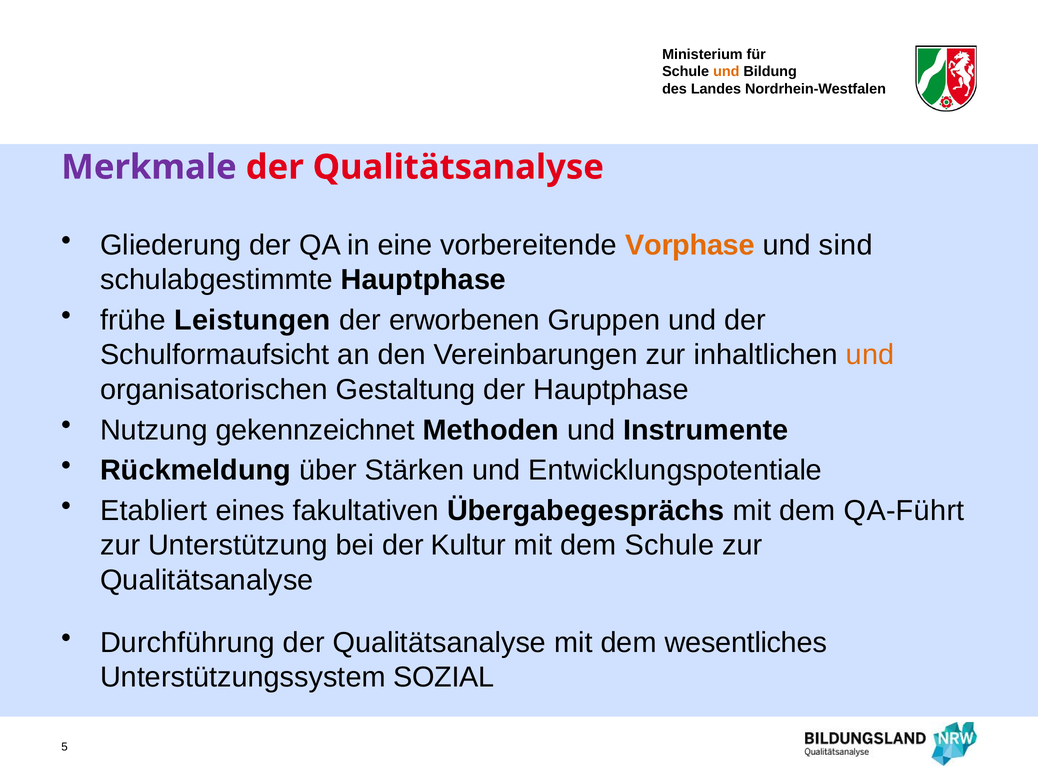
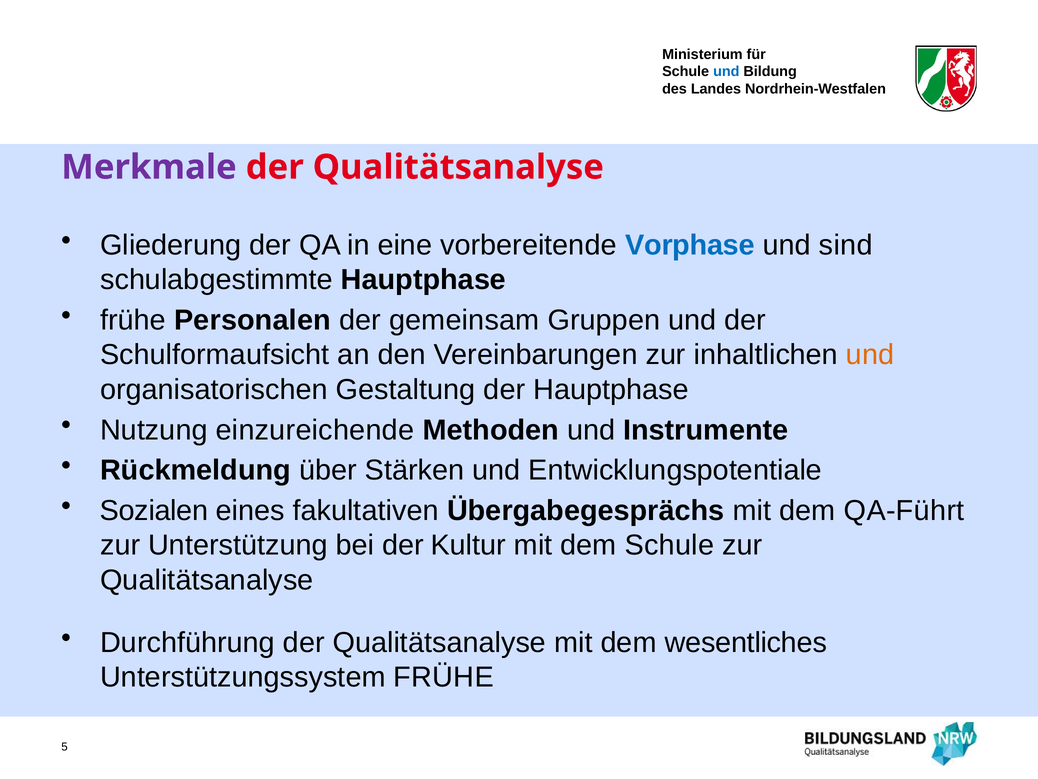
und at (726, 72) colour: orange -> blue
Vorphase colour: orange -> blue
Leistungen: Leistungen -> Personalen
erworbenen: erworbenen -> gemeinsam
gekennzeichnet: gekennzeichnet -> einzureichende
Etabliert: Etabliert -> Sozialen
Unterstützungssystem SOZIAL: SOZIAL -> FRÜHE
